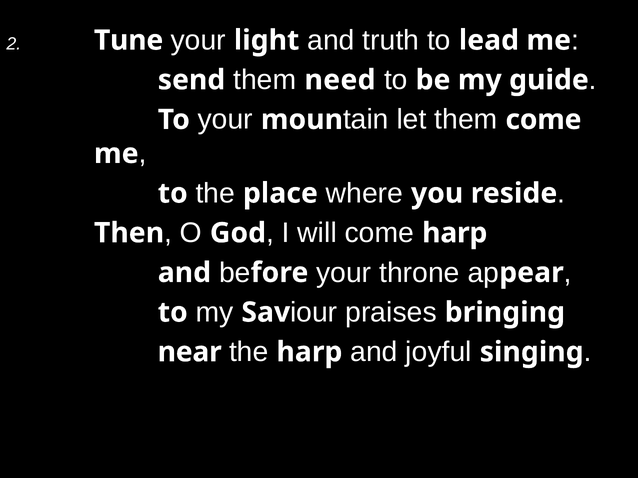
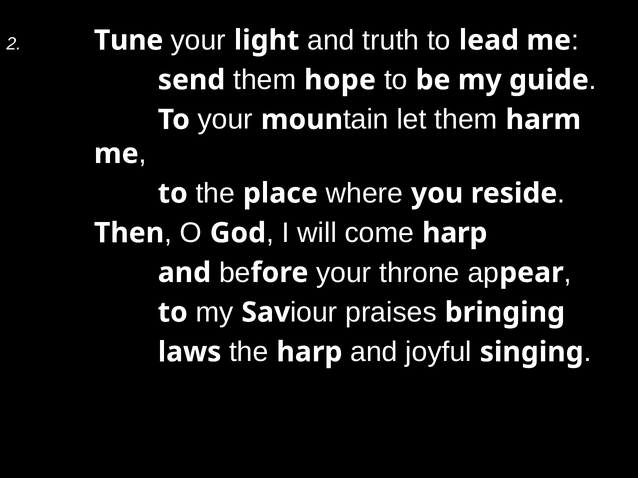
need: need -> hope
them come: come -> harm
near: near -> laws
